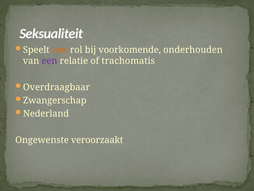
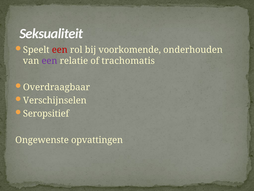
een at (60, 50) colour: orange -> red
Zwangerschap: Zwangerschap -> Verschijnselen
Nederland: Nederland -> Seropsitief
veroorzaakt: veroorzaakt -> opvattingen
